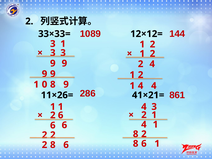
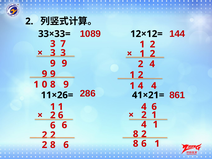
3 1: 1 -> 7
4 3: 3 -> 6
